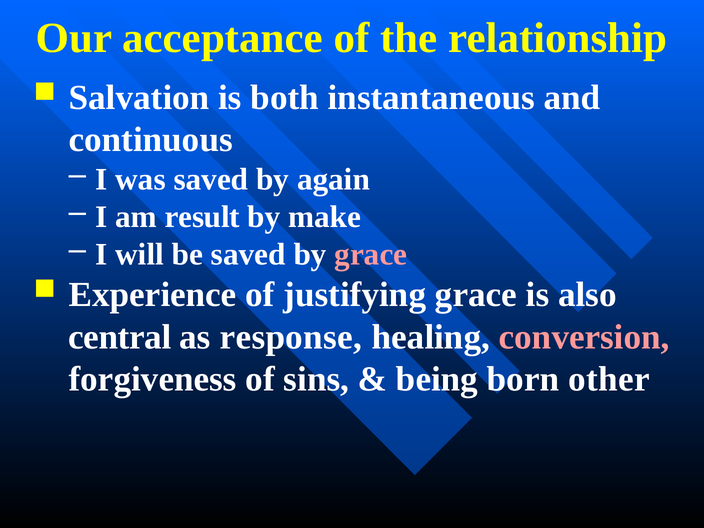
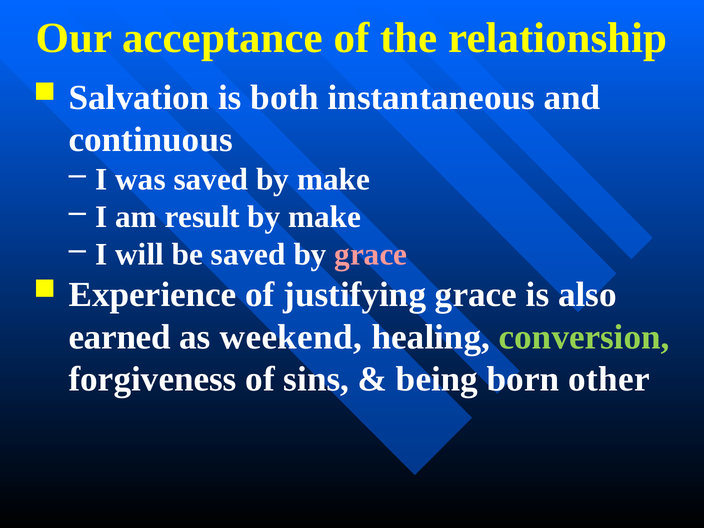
saved by again: again -> make
central: central -> earned
response: response -> weekend
conversion colour: pink -> light green
